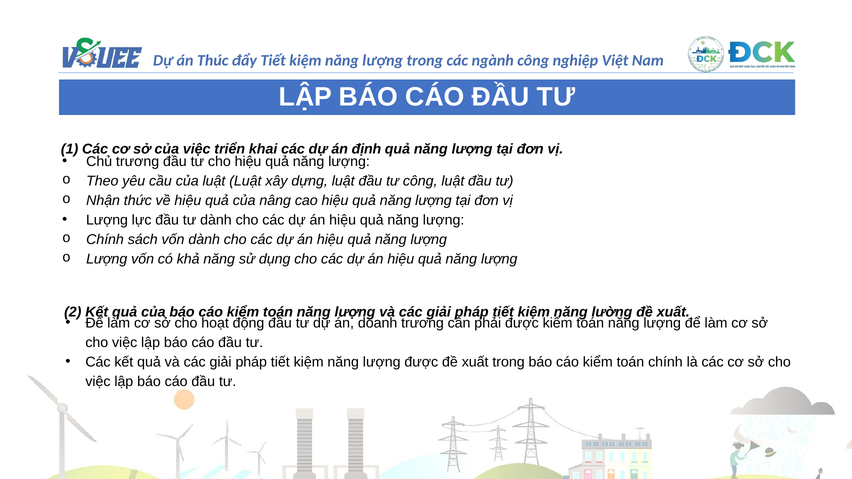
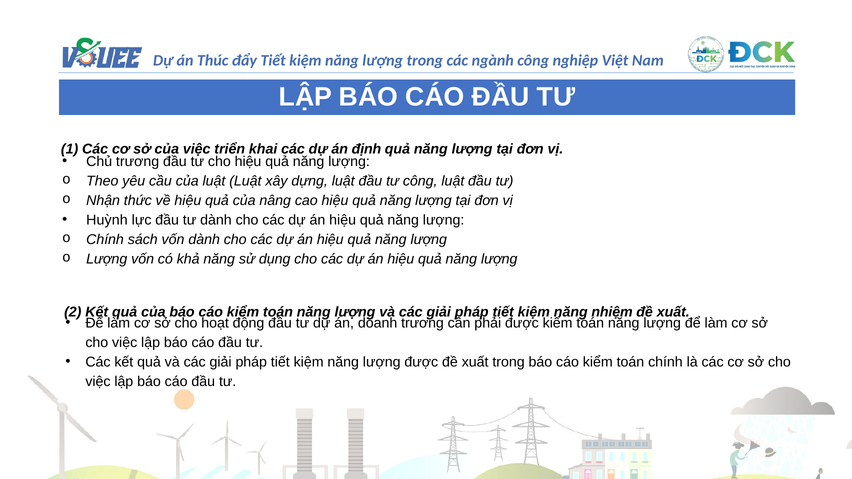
Lượng at (107, 220): Lượng -> Huỳnh
lường: lường -> nhiệm
